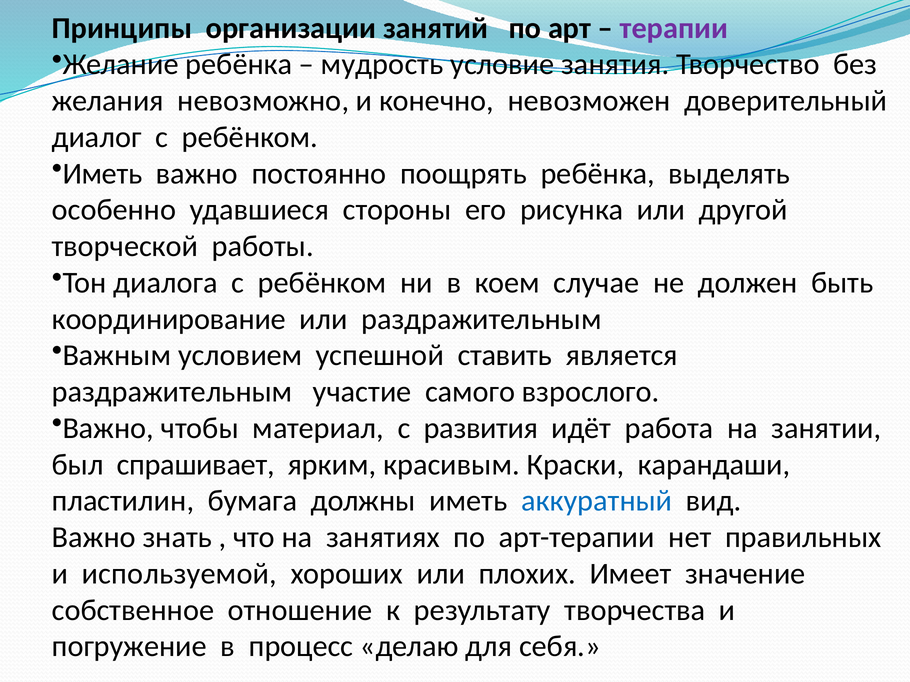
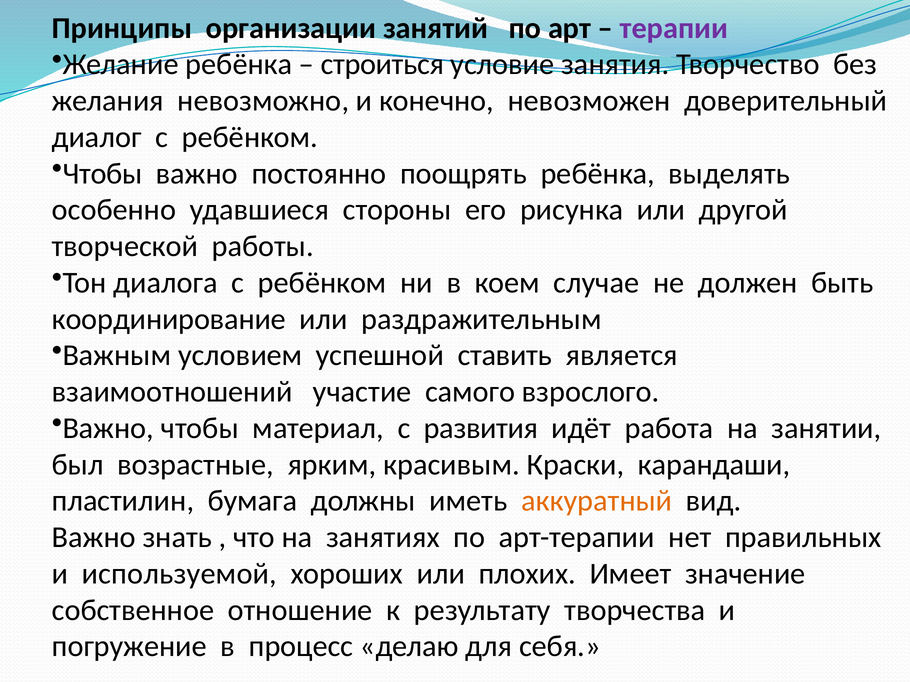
мудрость: мудрость -> строиться
Иметь at (103, 174): Иметь -> Чтобы
раздражительным at (172, 392): раздражительным -> взаимоотношений
спрашивает: спрашивает -> возрастные
аккуратный colour: blue -> orange
